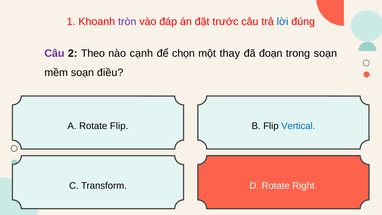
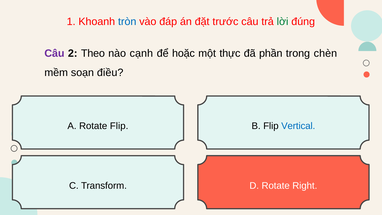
tròn colour: purple -> blue
lời colour: blue -> green
chọn: chọn -> hoặc
thay: thay -> thực
đoạn: đoạn -> phần
trong soạn: soạn -> chèn
